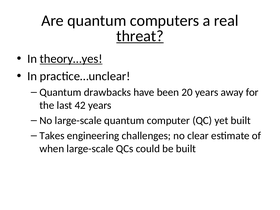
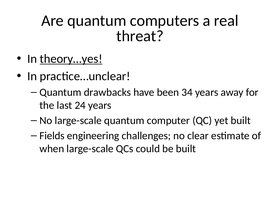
threat underline: present -> none
20: 20 -> 34
42: 42 -> 24
Takes: Takes -> Fields
